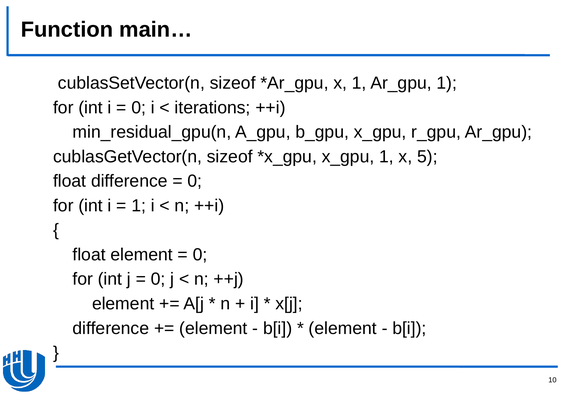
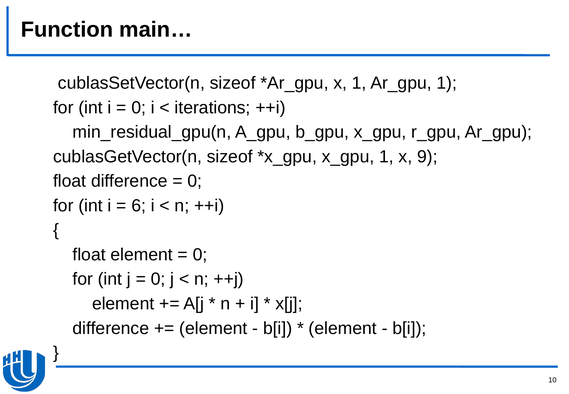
5: 5 -> 9
1 at (139, 206): 1 -> 6
